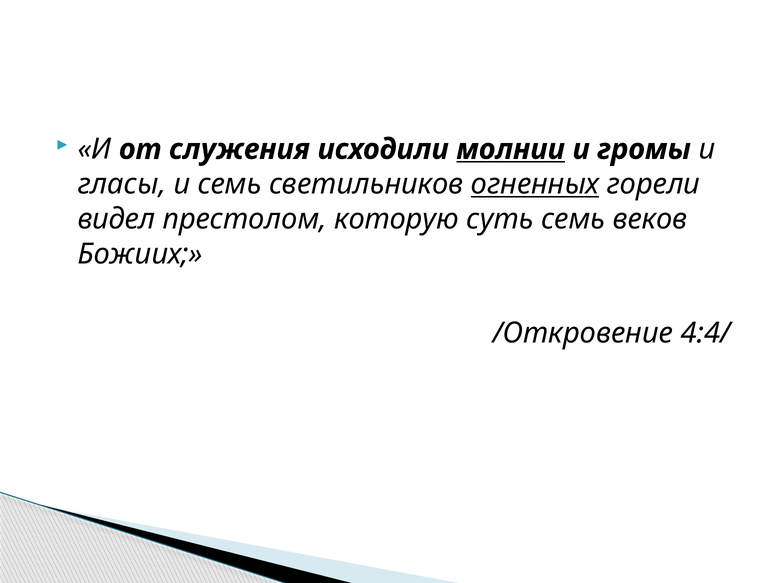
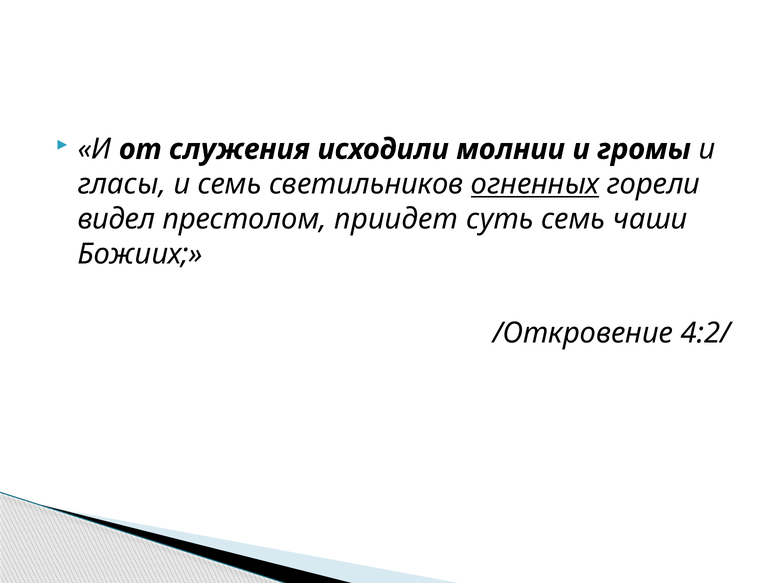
молнии underline: present -> none
которую: которую -> приидет
веков: веков -> чаши
4:4/: 4:4/ -> 4:2/
